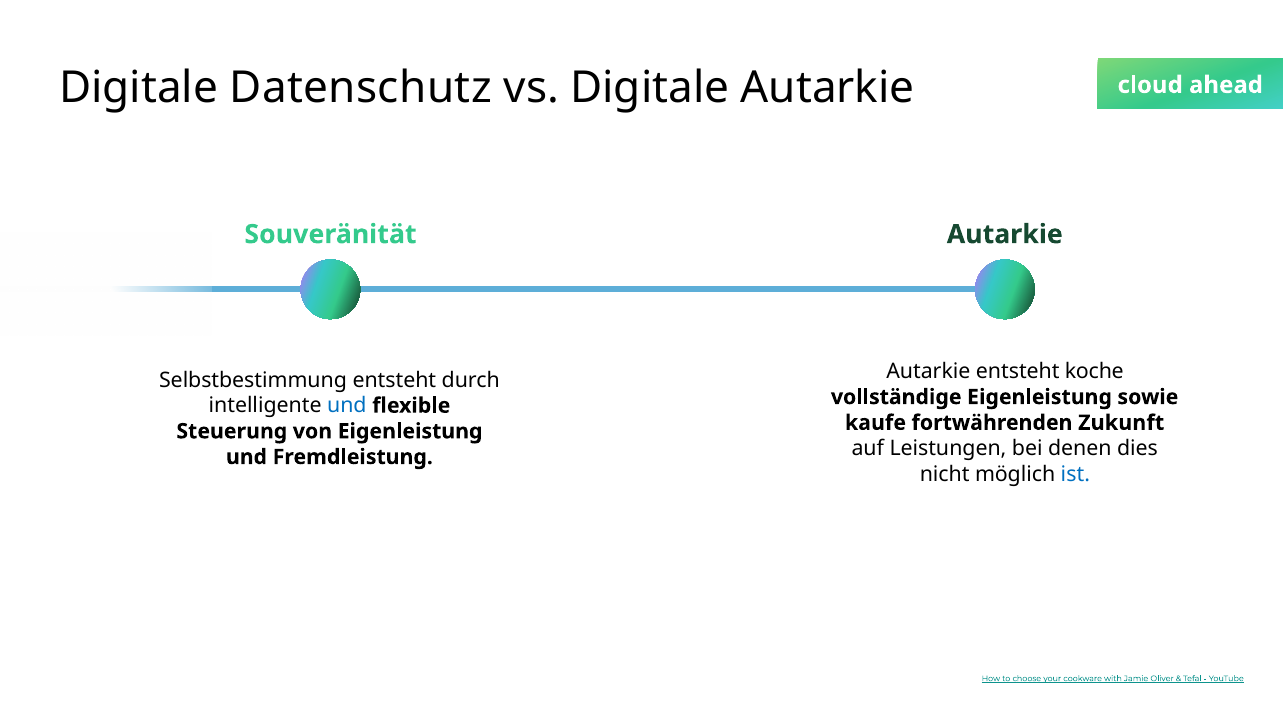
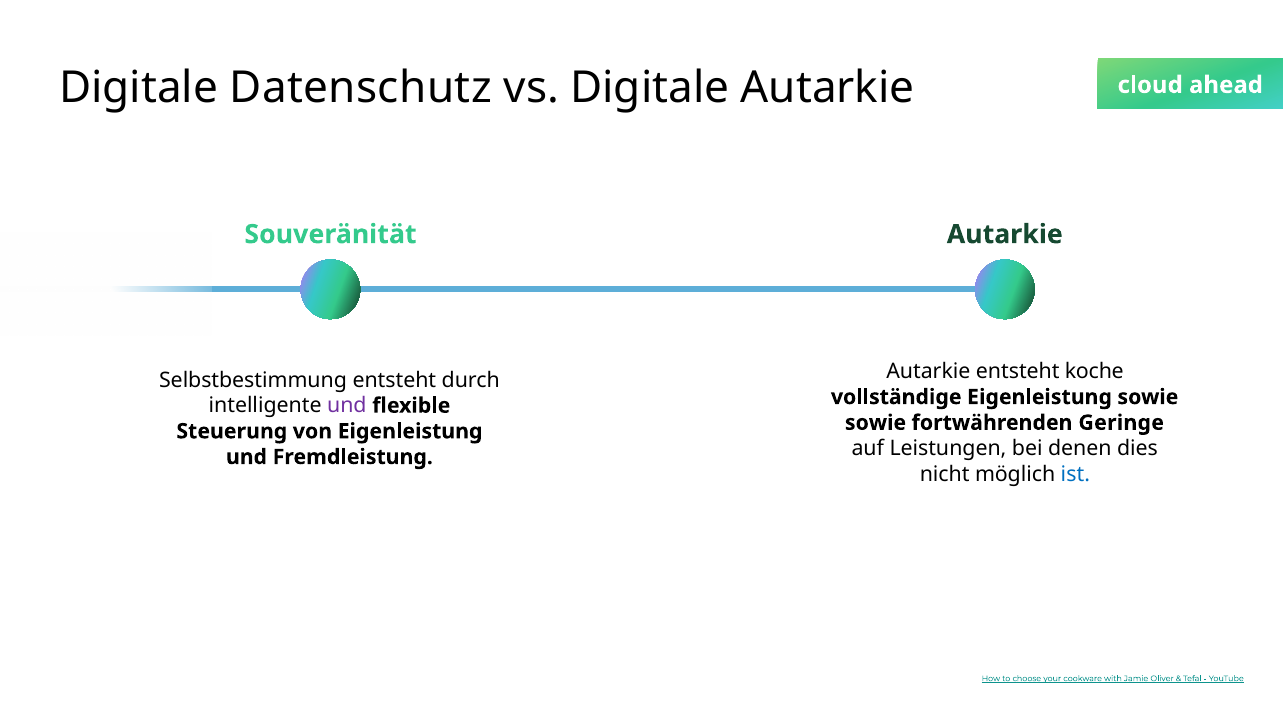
und at (347, 406) colour: blue -> purple
kaufe at (875, 423): kaufe -> sowie
Zukunft: Zukunft -> Geringe
